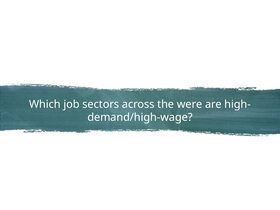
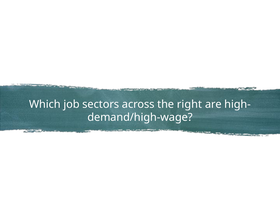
were: were -> right
